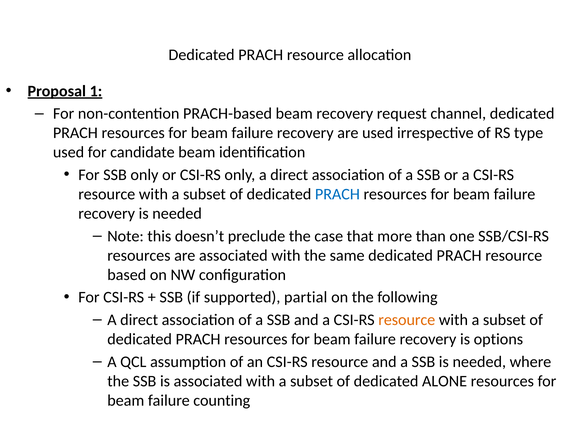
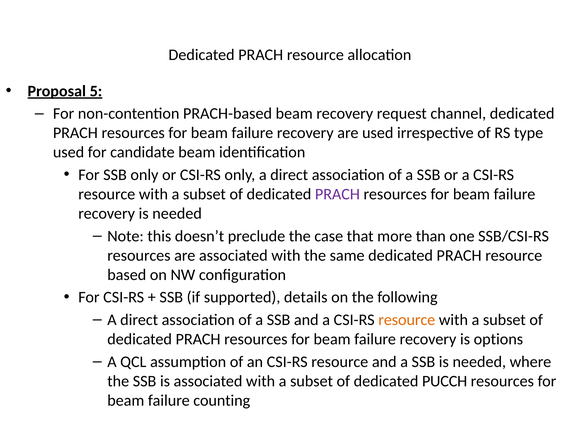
1: 1 -> 5
PRACH at (337, 194) colour: blue -> purple
partial: partial -> details
ALONE: ALONE -> PUCCH
